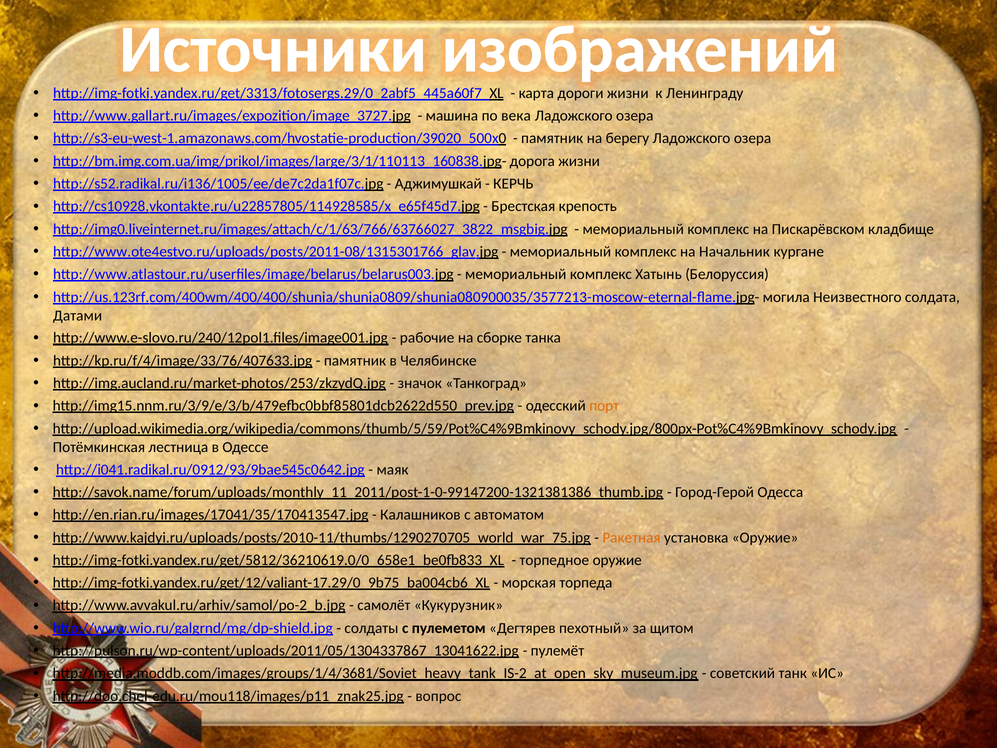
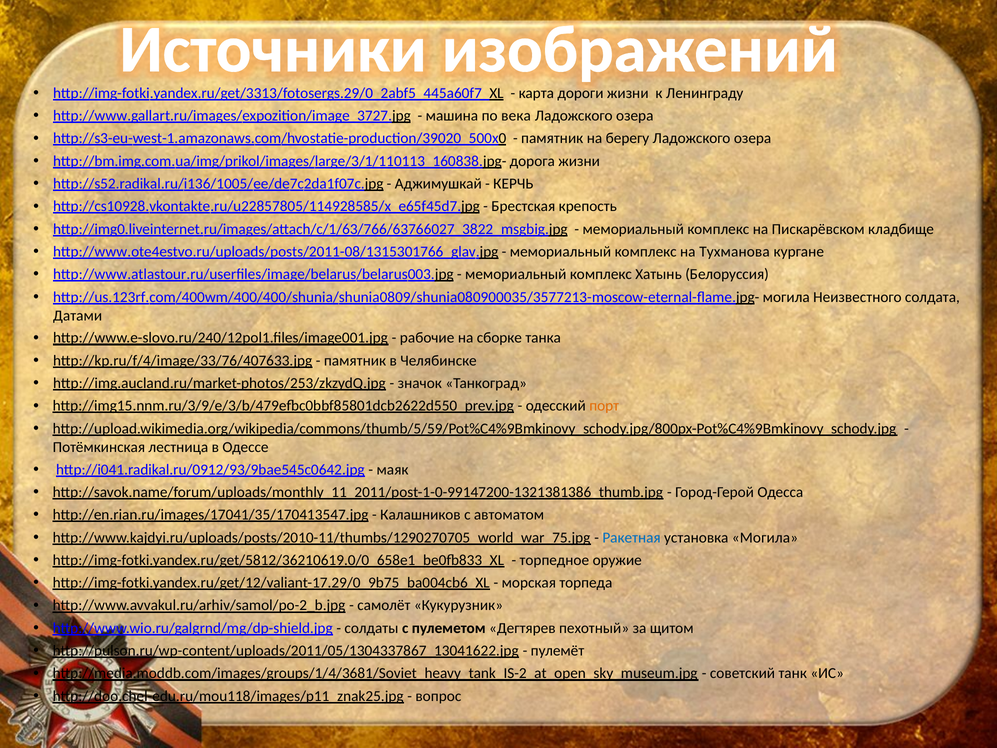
Начальник: Начальник -> Тухманова
Ракетная colour: orange -> blue
установка Оружие: Оружие -> Могила
